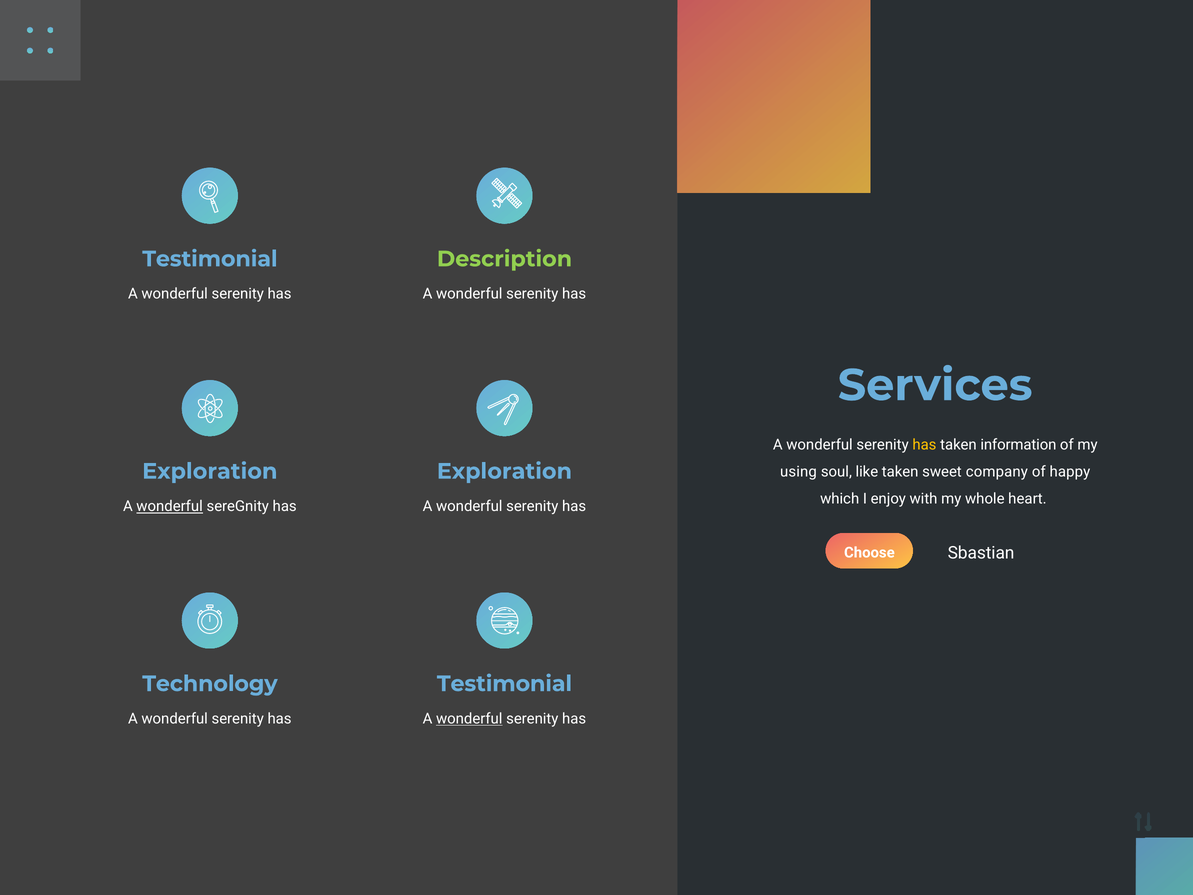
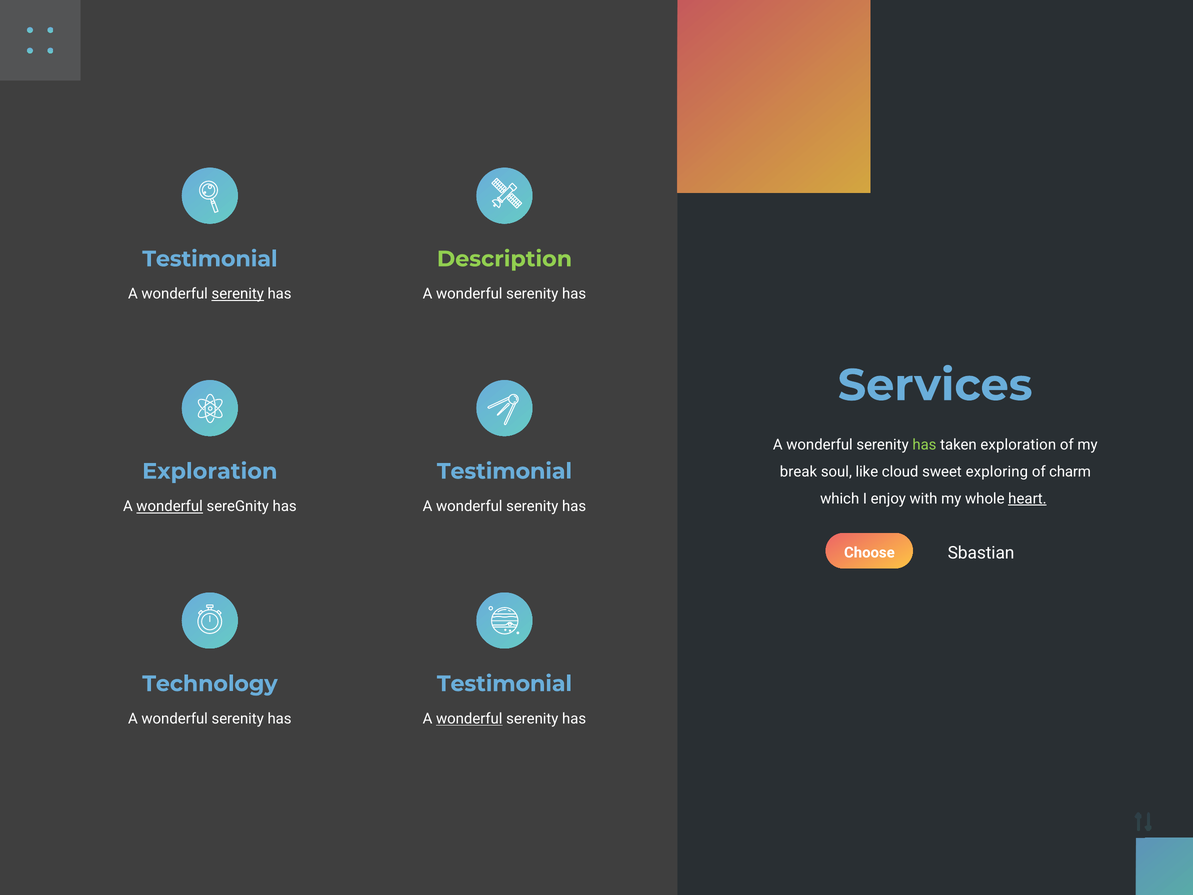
serenity at (238, 294) underline: none -> present
has at (924, 445) colour: yellow -> light green
taken information: information -> exploration
using: using -> break
like taken: taken -> cloud
company: company -> exploring
happy: happy -> charm
Exploration at (504, 471): Exploration -> Testimonial
heart underline: none -> present
